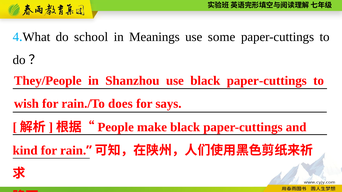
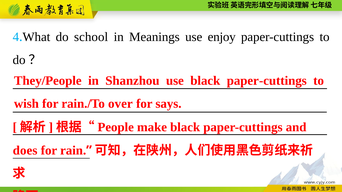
some: some -> enjoy
does: does -> over
kind: kind -> does
